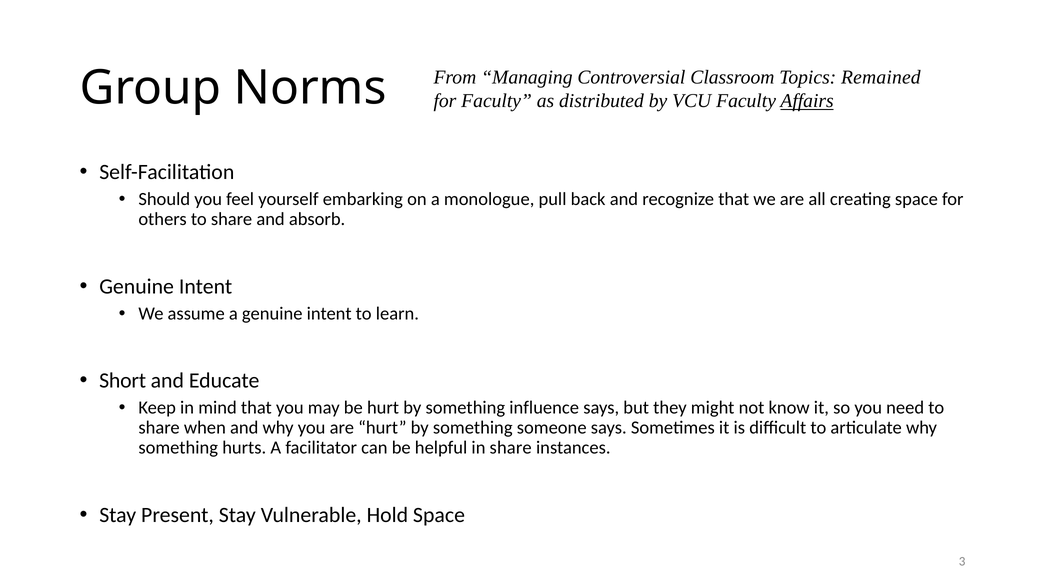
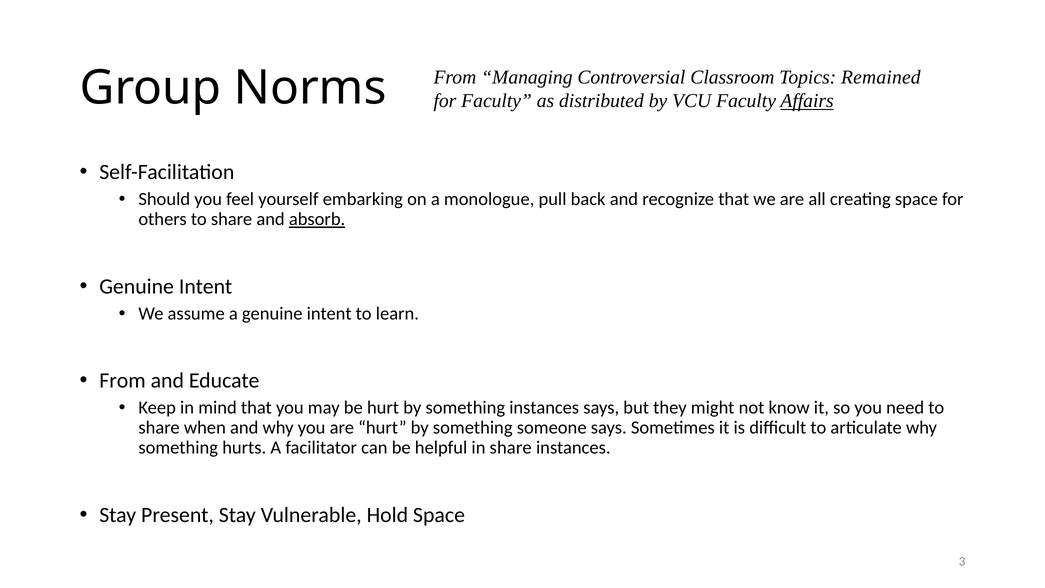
absorb underline: none -> present
Short at (123, 380): Short -> From
something influence: influence -> instances
